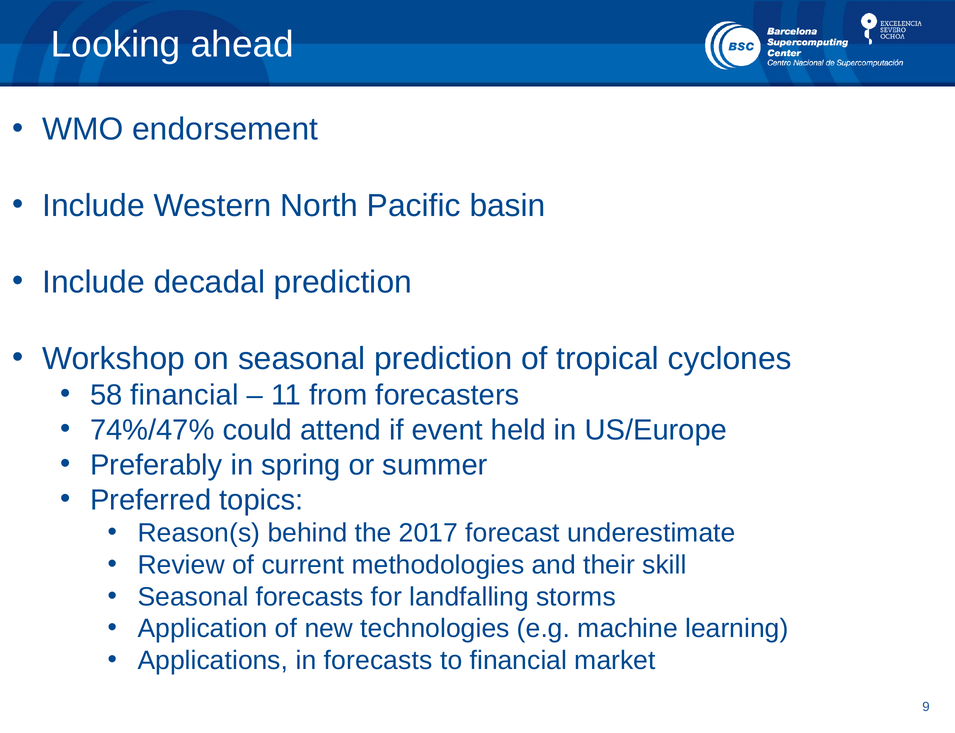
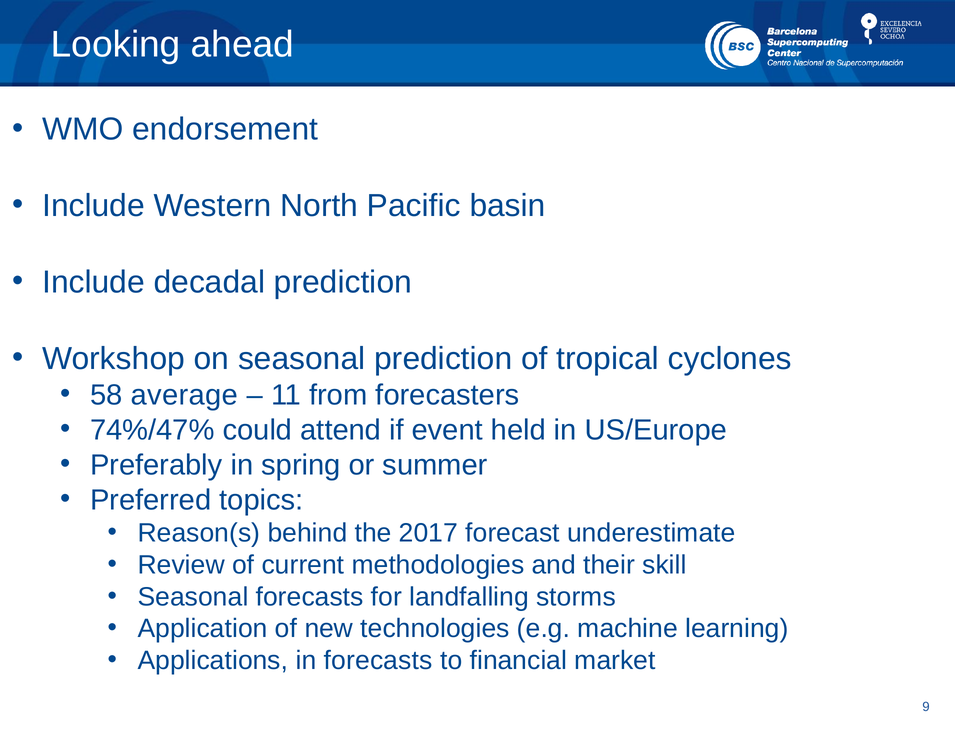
58 financial: financial -> average
